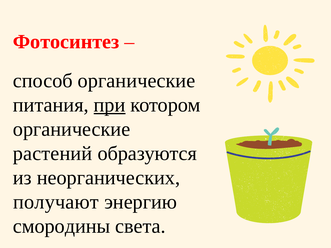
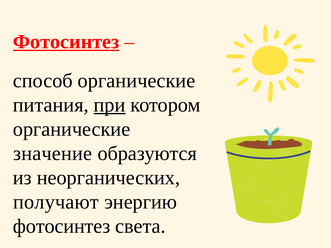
Фотосинтез at (66, 42) underline: none -> present
растений: растений -> значение
смородины at (62, 226): смородины -> фотосинтез
